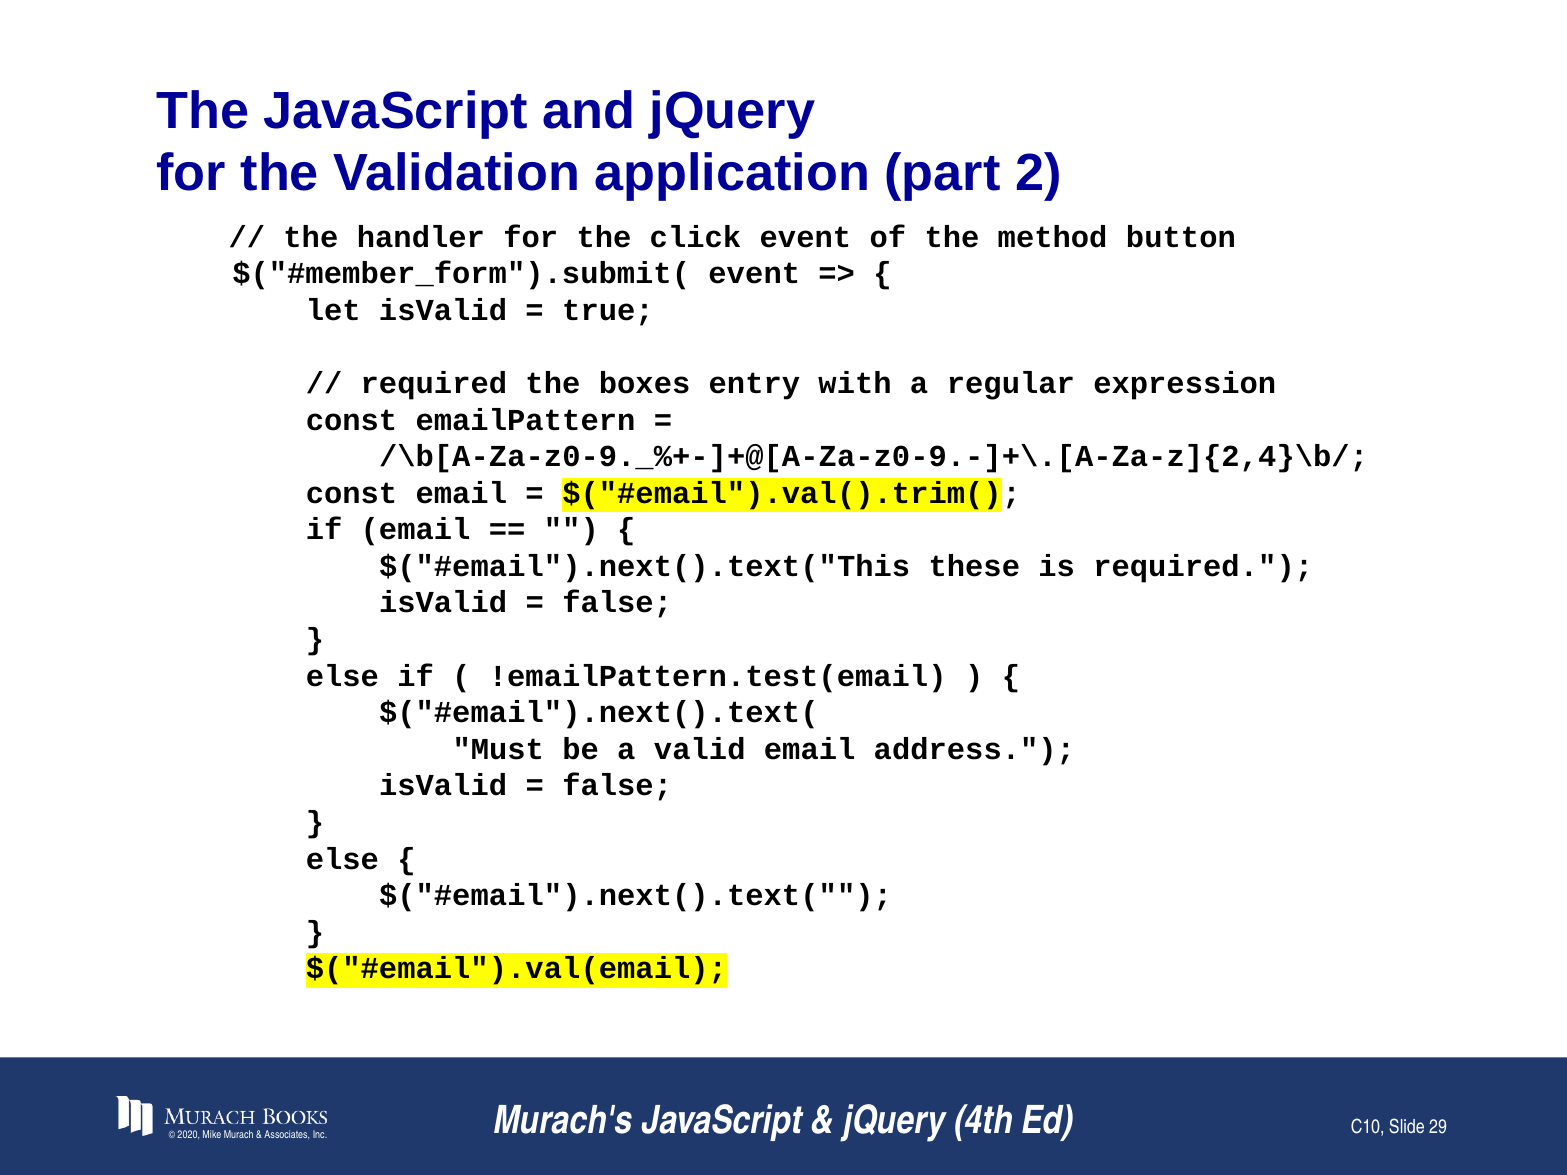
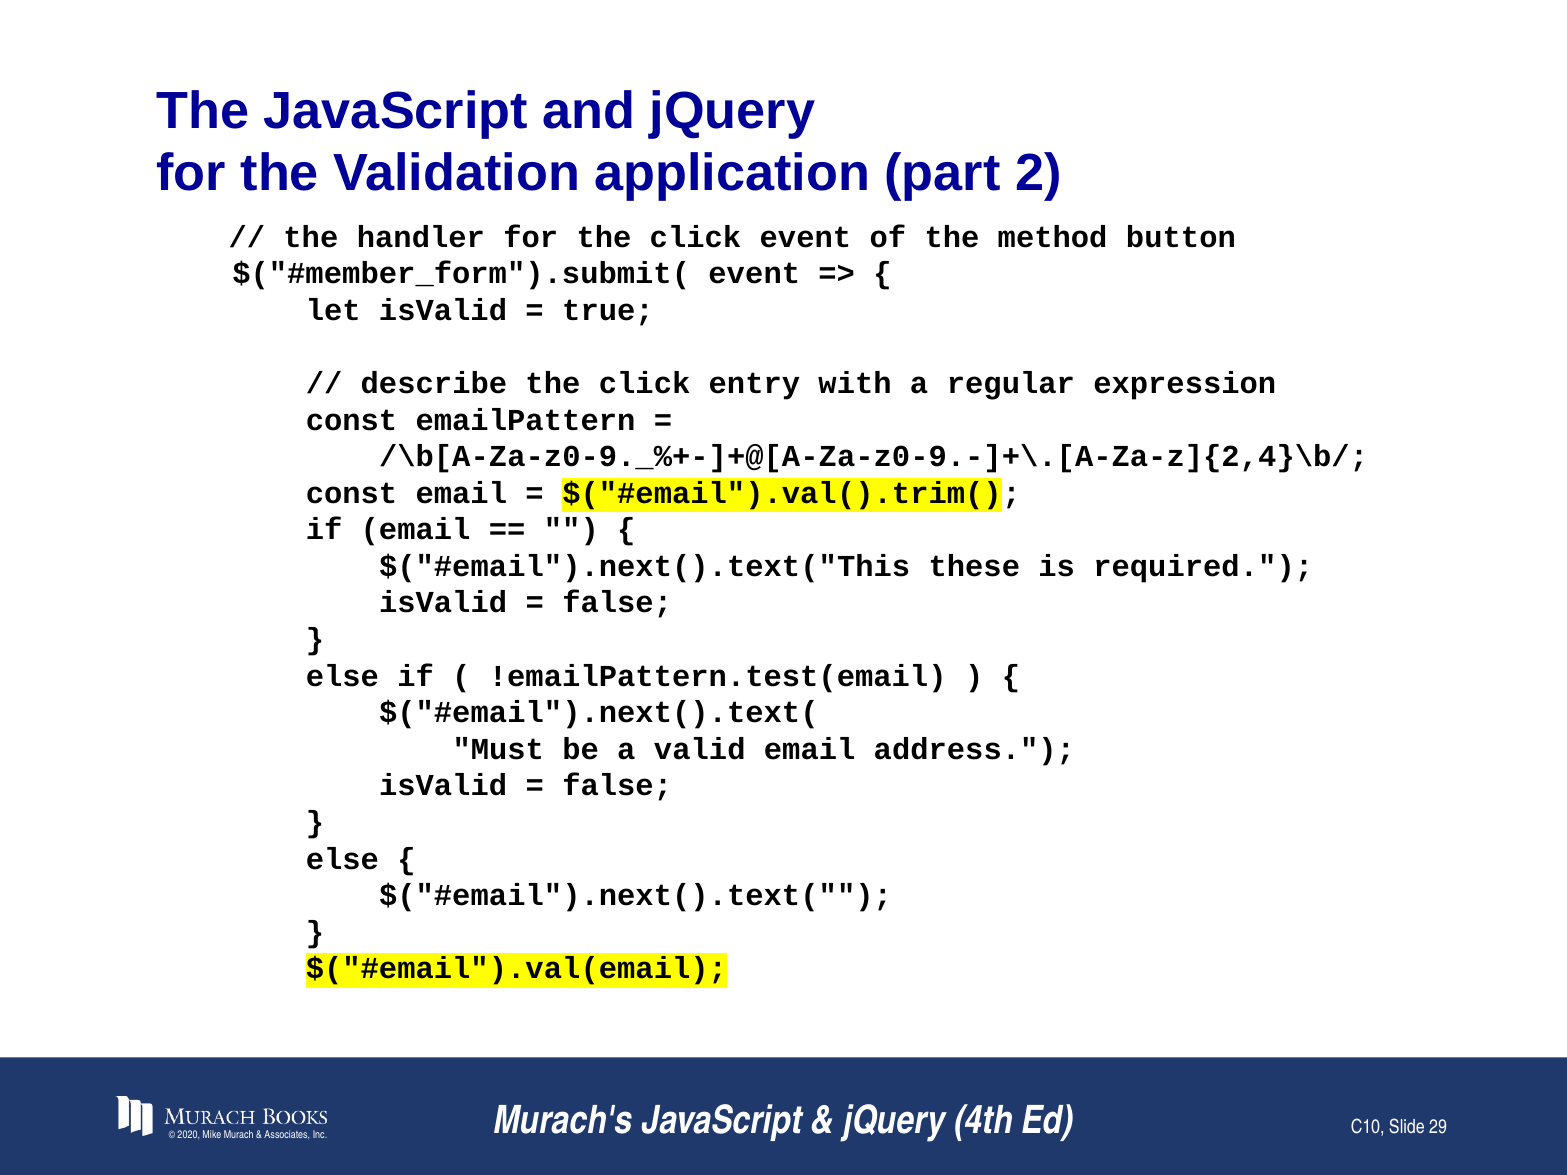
required at (434, 384): required -> describe
boxes at (645, 384): boxes -> click
